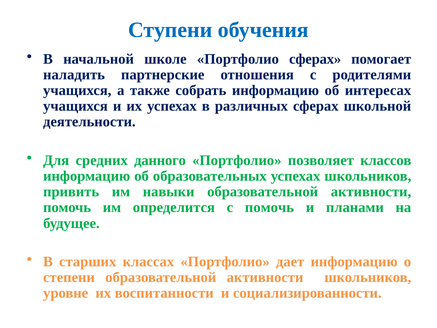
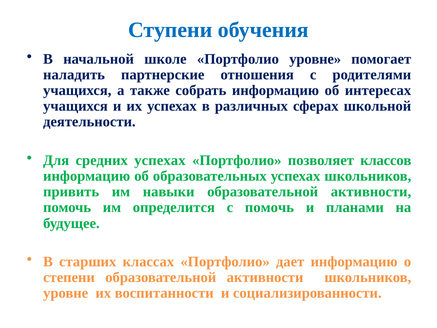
Портфолио сферах: сферах -> уровне
средних данного: данного -> успехах
